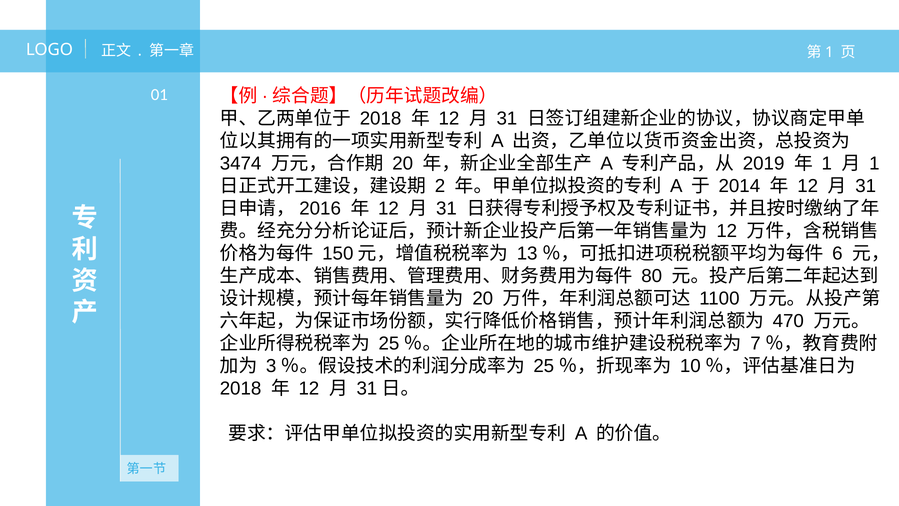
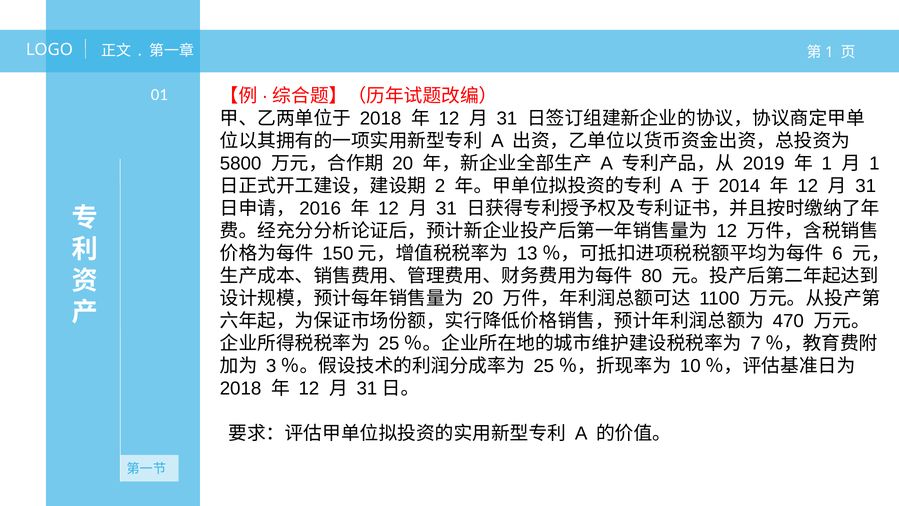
3474: 3474 -> 5800
